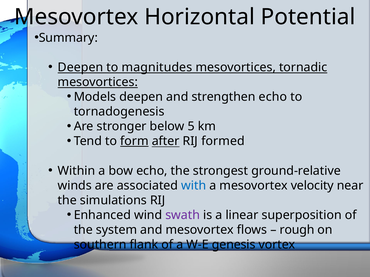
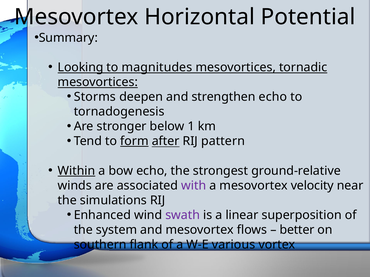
Deepen at (80, 67): Deepen -> Looking
Models: Models -> Storms
5: 5 -> 1
formed: formed -> pattern
Within underline: none -> present
with colour: blue -> purple
rough: rough -> better
genesis: genesis -> various
